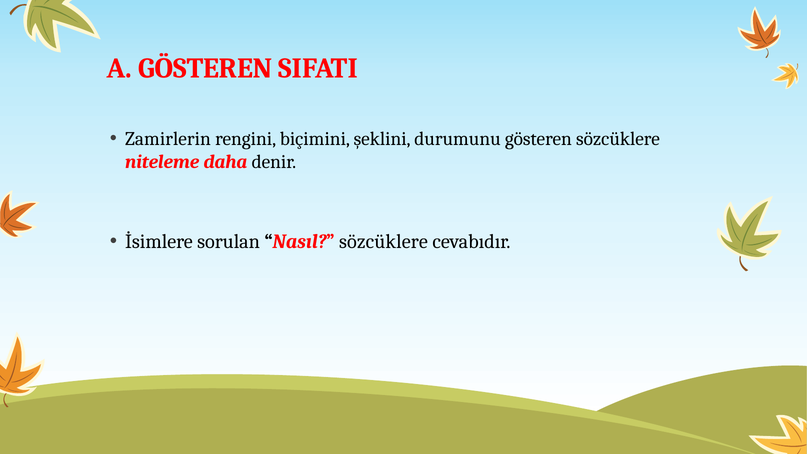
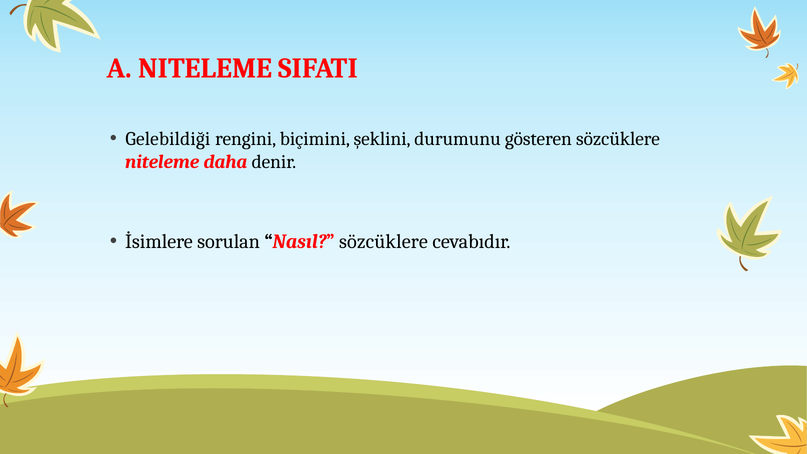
A GÖSTEREN: GÖSTEREN -> NITELEME
Zamirlerin: Zamirlerin -> Gelebildiği
